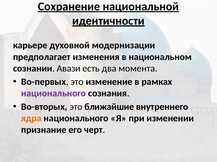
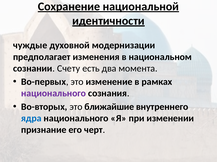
карьере: карьере -> чуждые
Авази: Авази -> Счету
ядра colour: orange -> blue
